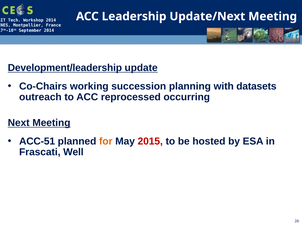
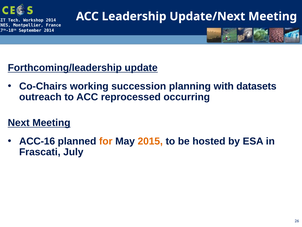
Development/leadership: Development/leadership -> Forthcoming/leadership
ACC-51: ACC-51 -> ACC-16
2015 colour: red -> orange
Well: Well -> July
